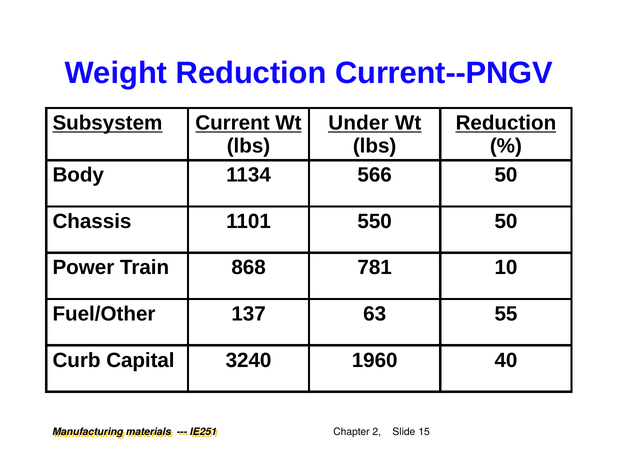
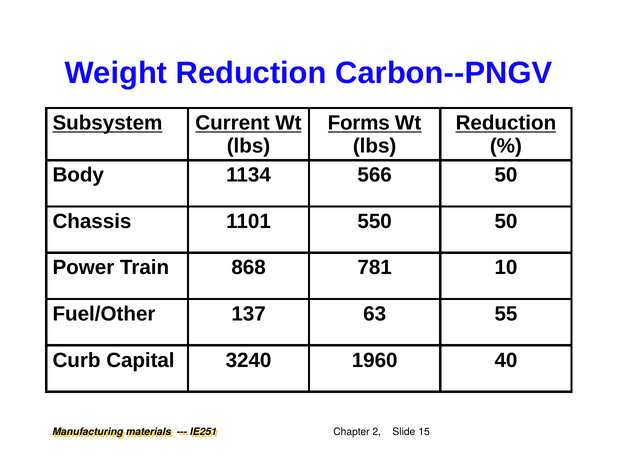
Current--PNGV: Current--PNGV -> Carbon--PNGV
Under: Under -> Forms
